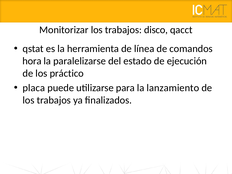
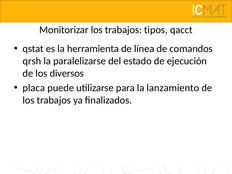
disco: disco -> tipos
hora: hora -> qrsh
práctico: práctico -> diversos
